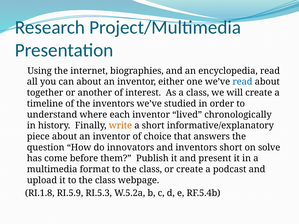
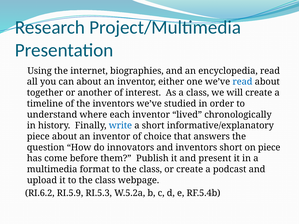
write colour: orange -> blue
on solve: solve -> piece
RI.1.8: RI.1.8 -> RI.6.2
